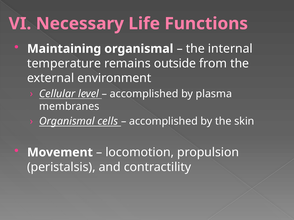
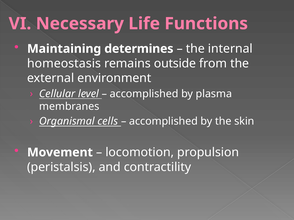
Maintaining organismal: organismal -> determines
temperature: temperature -> homeostasis
